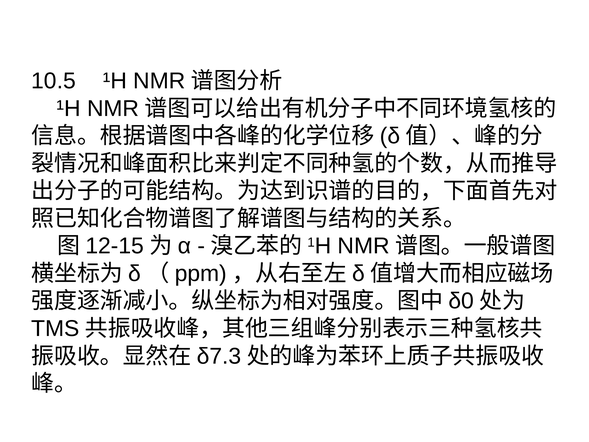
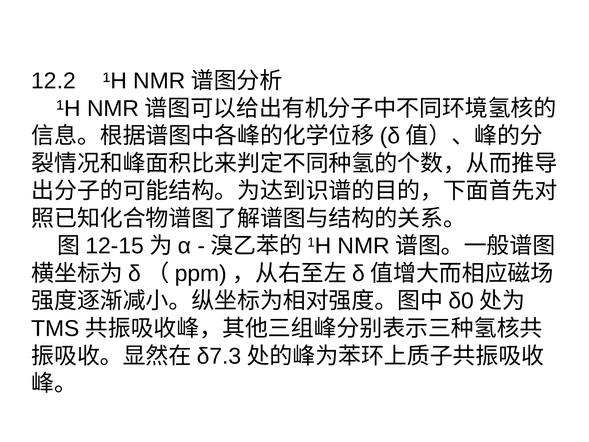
10.5: 10.5 -> 12.2
